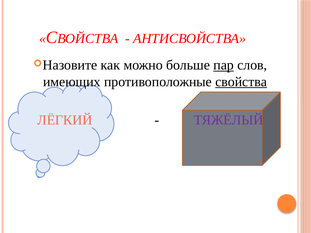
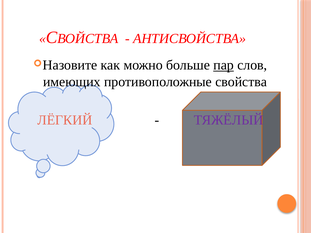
свойства underline: present -> none
